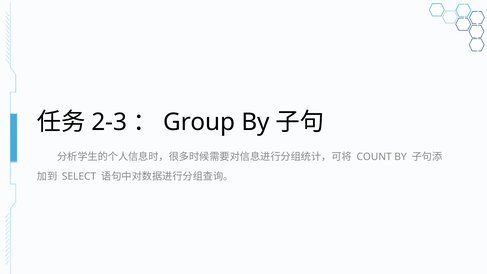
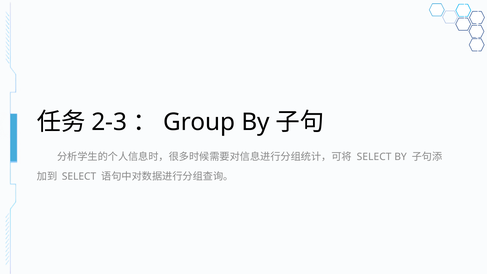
COUNT at (374, 157): COUNT -> SELECT
